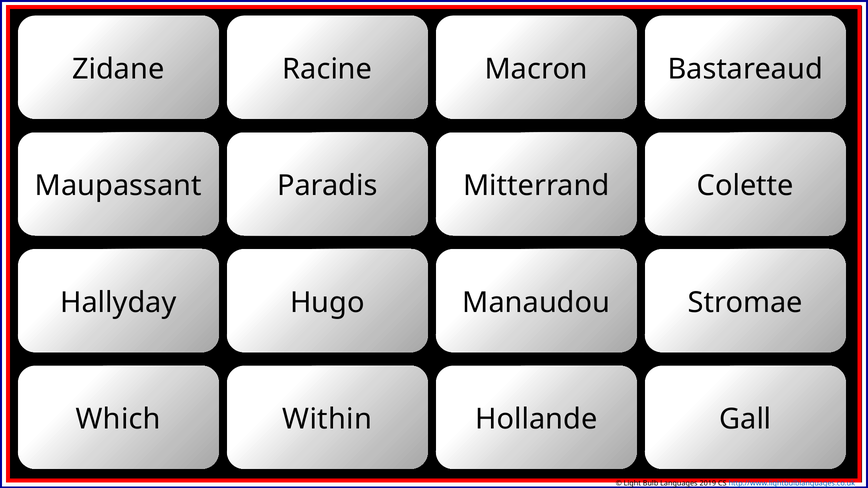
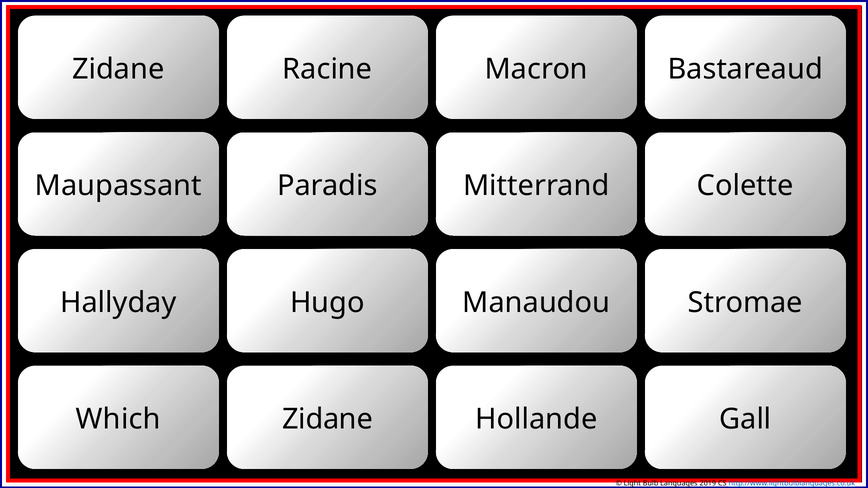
Within at (327, 419): Within -> Zidane
